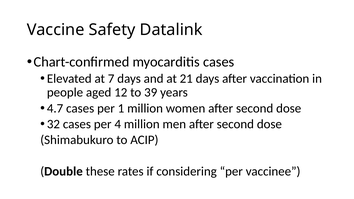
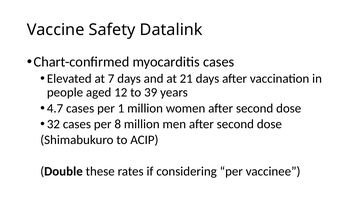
4: 4 -> 8
